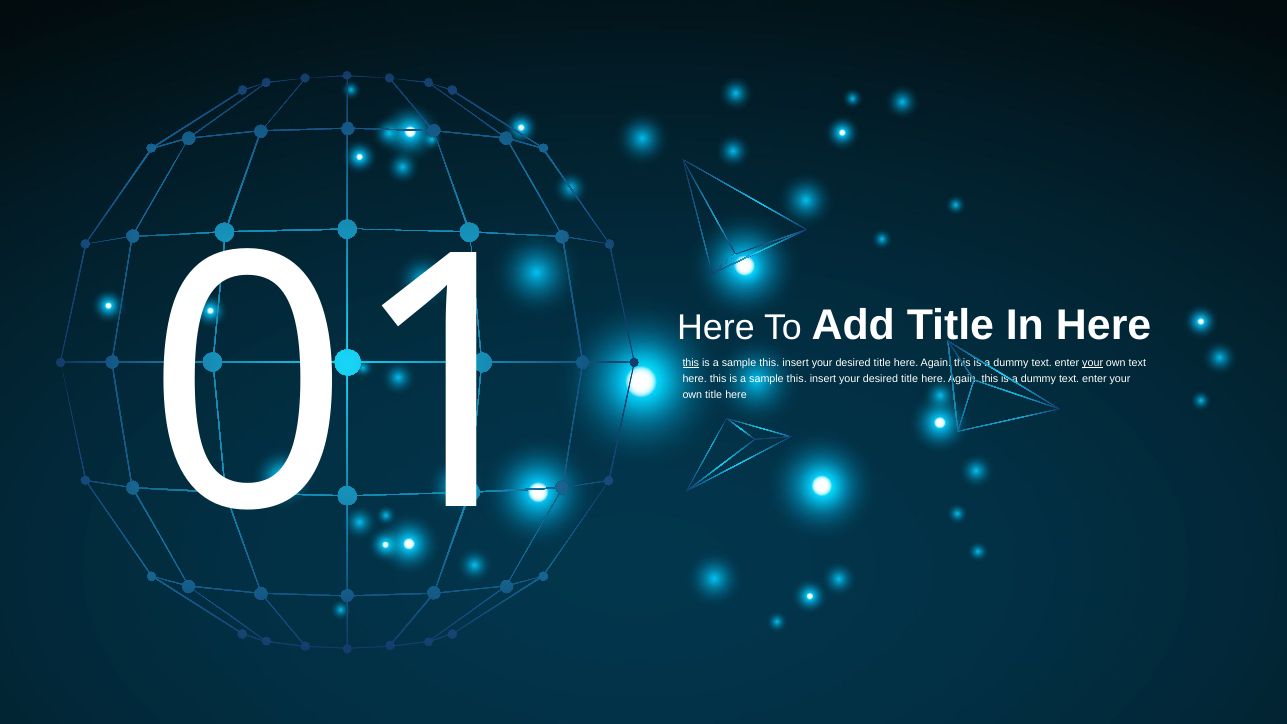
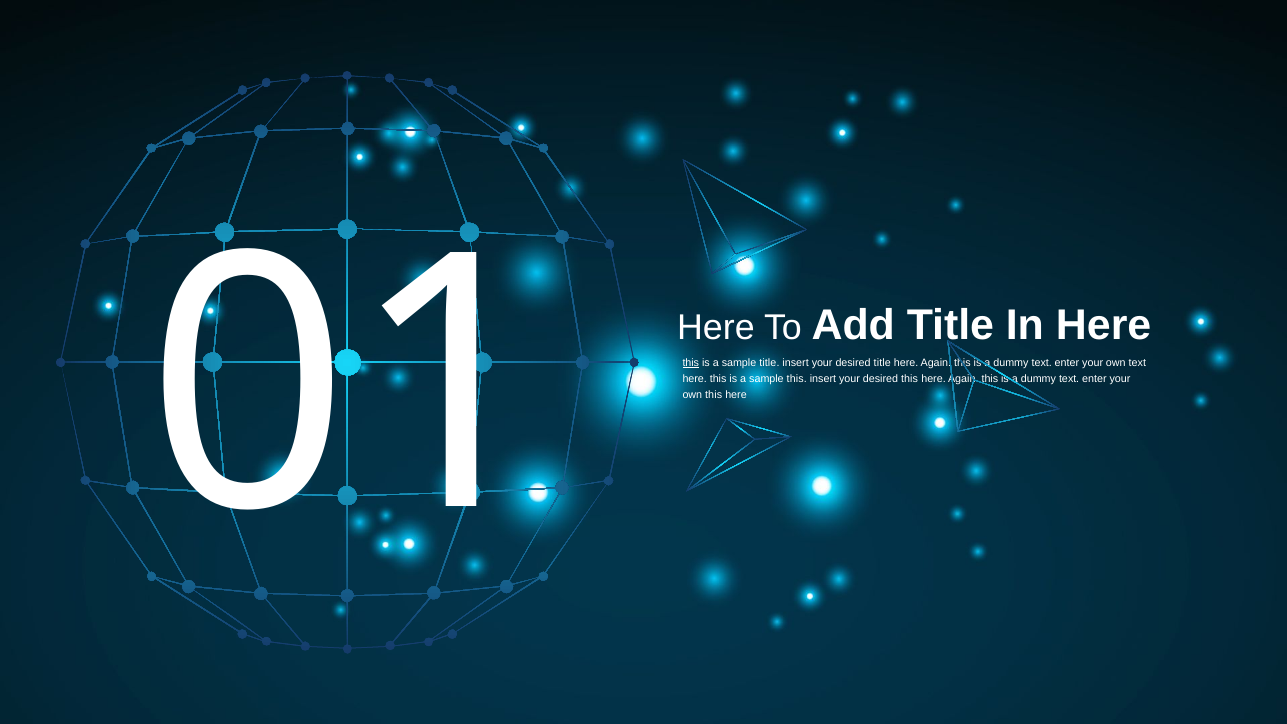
this at (769, 363): this -> title
your at (1093, 363) underline: present -> none
title at (910, 379): title -> this
own title: title -> this
